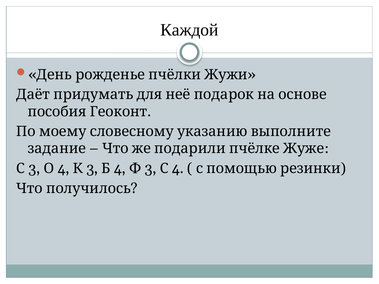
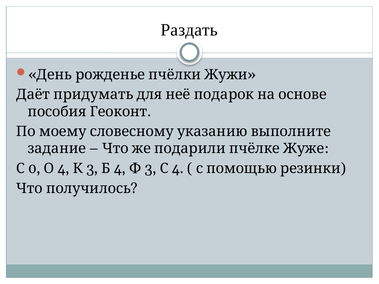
Каждой: Каждой -> Раздать
3 at (34, 169): 3 -> 0
